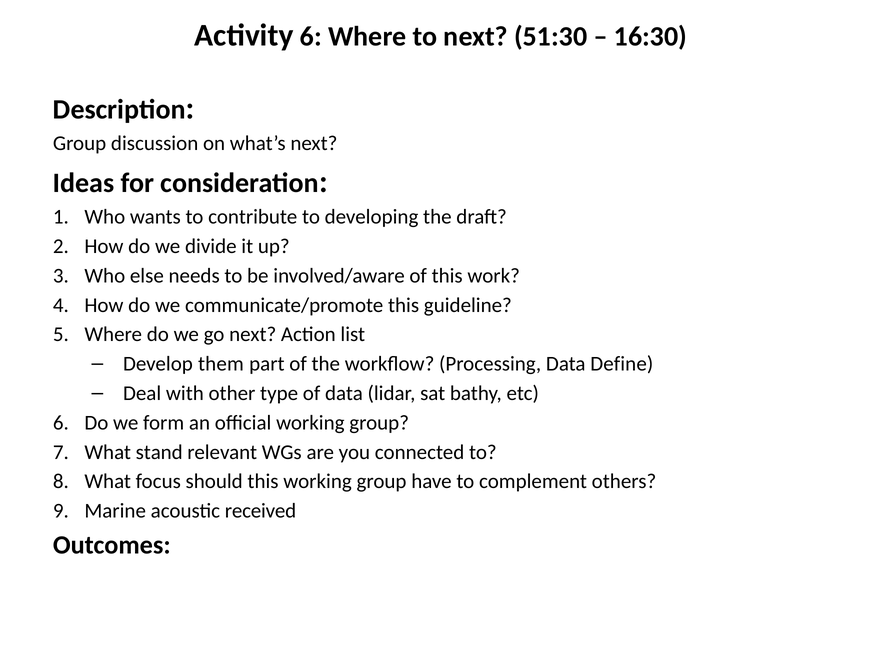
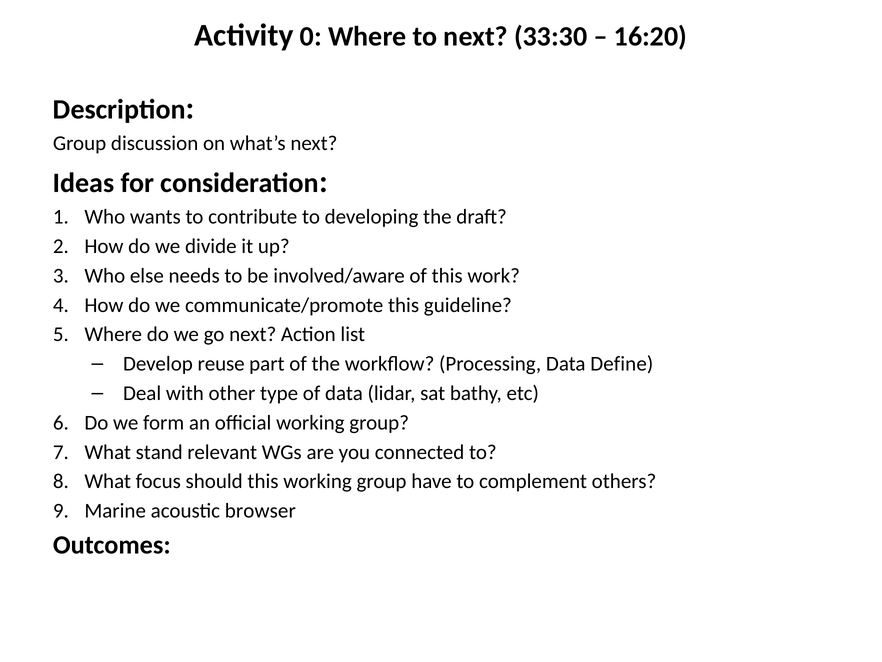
Activity 6: 6 -> 0
51:30: 51:30 -> 33:30
16:30: 16:30 -> 16:20
them: them -> reuse
received: received -> browser
